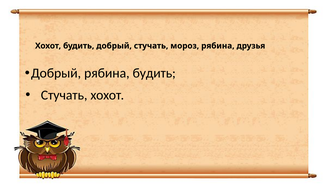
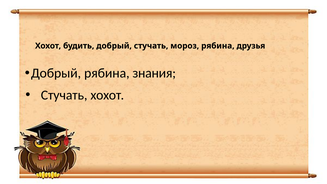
рябина будить: будить -> знания
